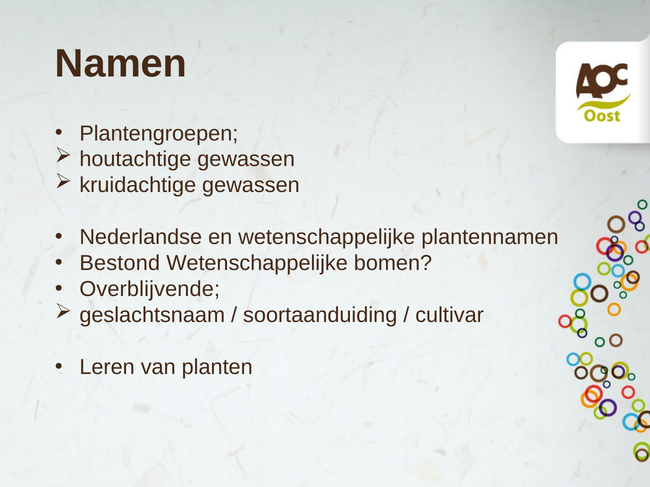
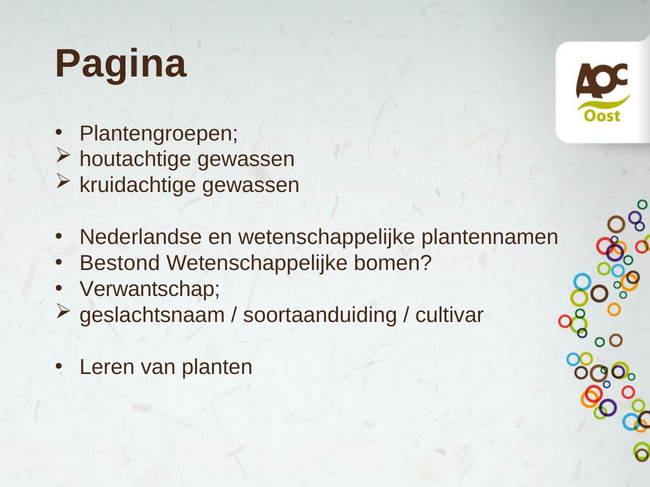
Namen: Namen -> Pagina
Overblijvende: Overblijvende -> Verwantschap
